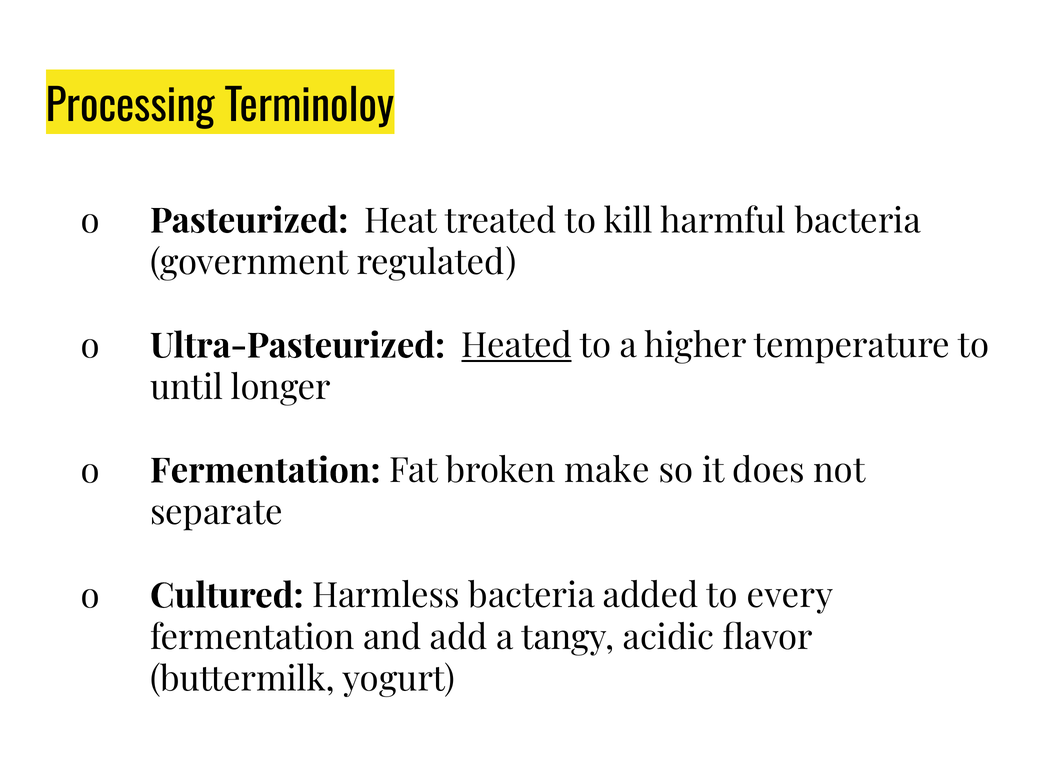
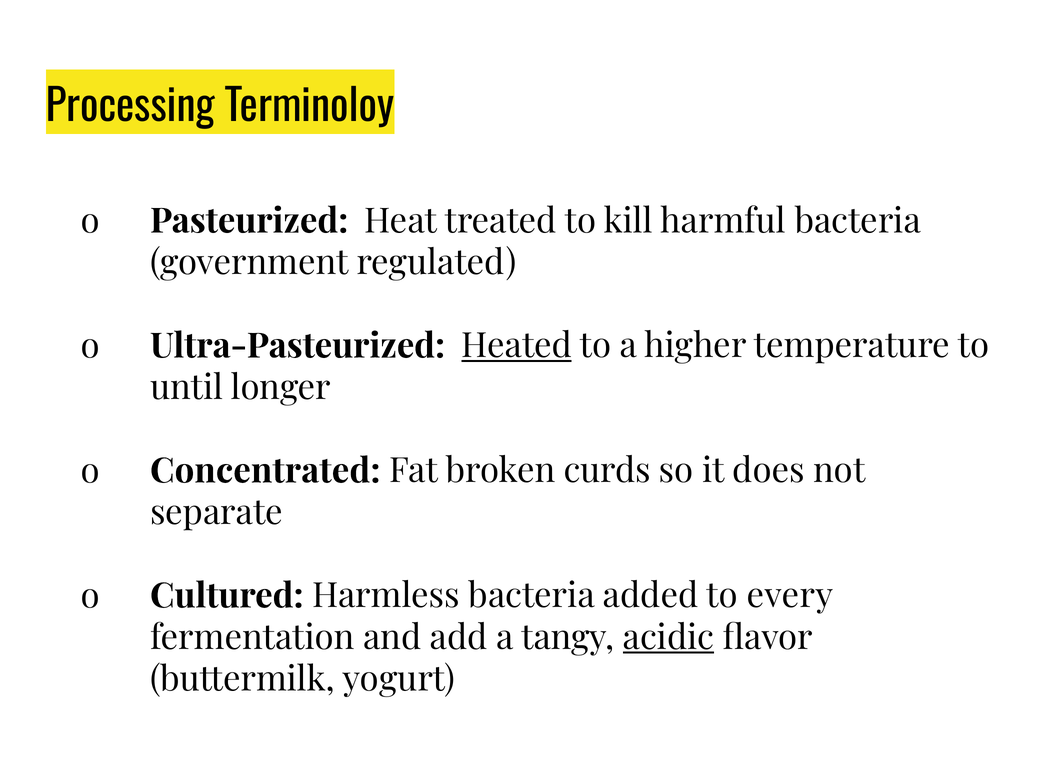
Fermentation at (265, 471): Fermentation -> Concentrated
make: make -> curds
acidic underline: none -> present
